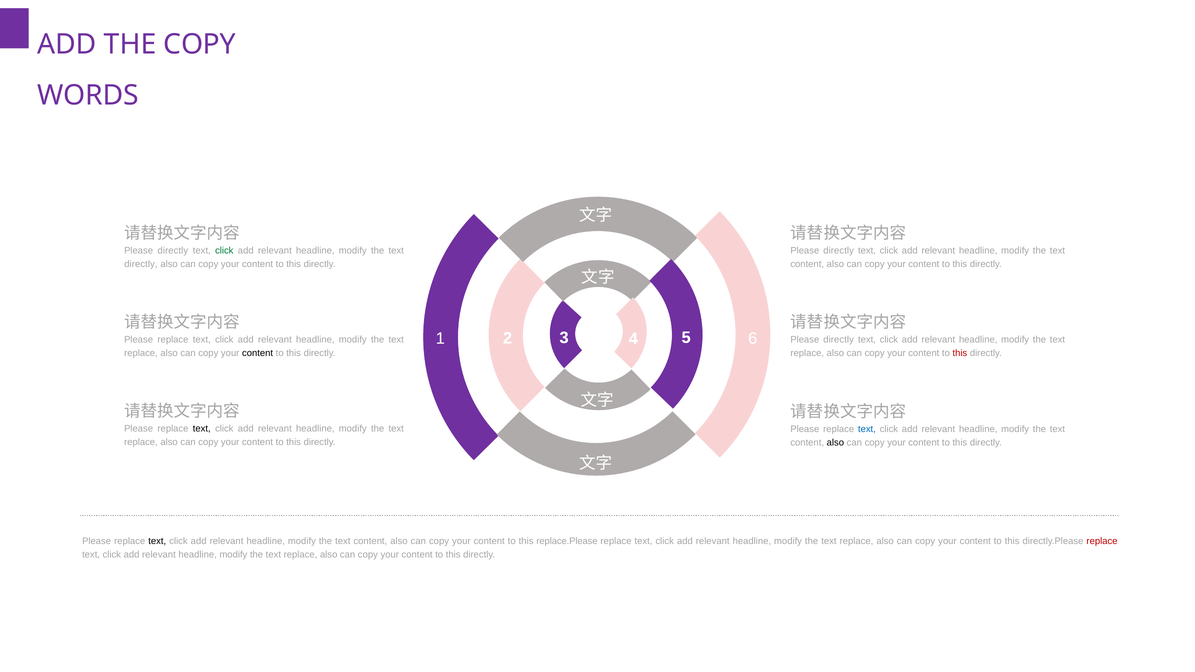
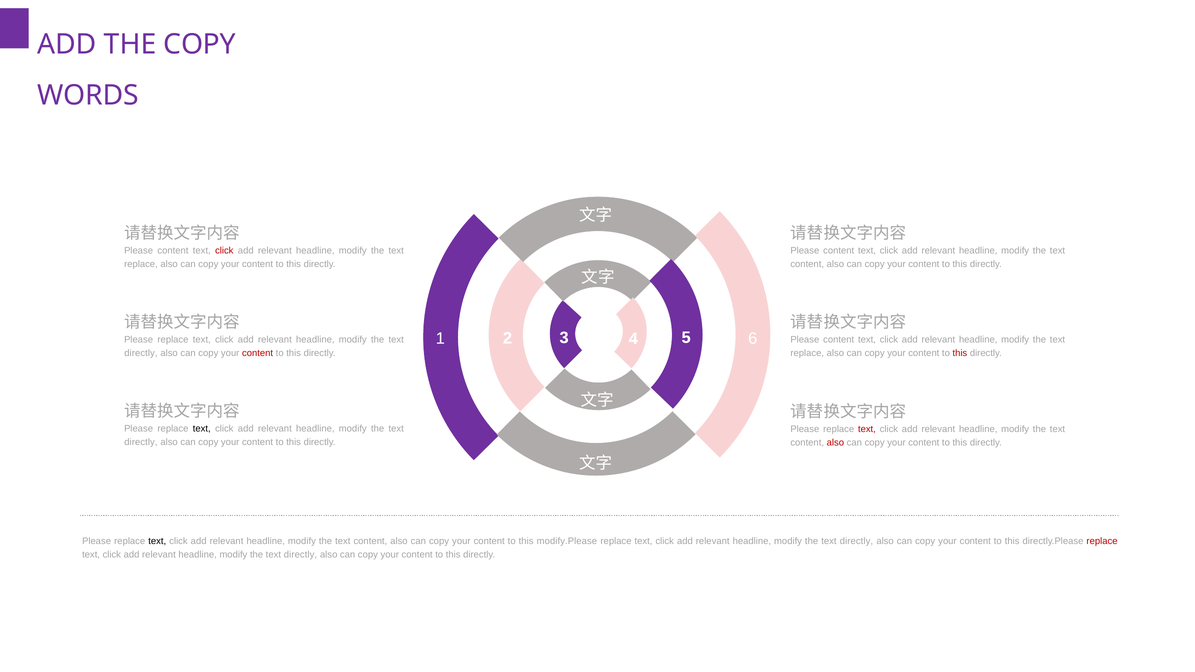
directly at (173, 251): directly -> content
click at (224, 251) colour: green -> red
directly at (839, 251): directly -> content
directly at (141, 264): directly -> replace
directly at (839, 340): directly -> content
replace at (141, 353): replace -> directly
content at (258, 353) colour: black -> red
text at (867, 429) colour: blue -> red
replace at (141, 442): replace -> directly
also at (835, 443) colour: black -> red
replace.Please: replace.Please -> modify.Please
replace at (856, 541): replace -> directly
replace at (301, 555): replace -> directly
